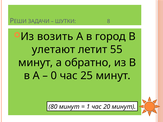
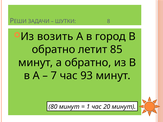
улетают at (53, 50): улетают -> обратно
55: 55 -> 85
0: 0 -> 7
25: 25 -> 93
